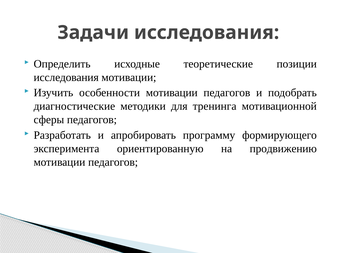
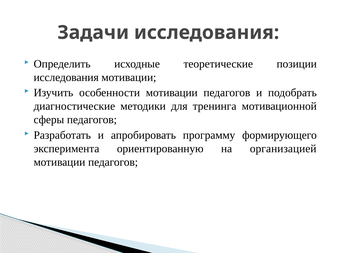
продвижению: продвижению -> организацией
